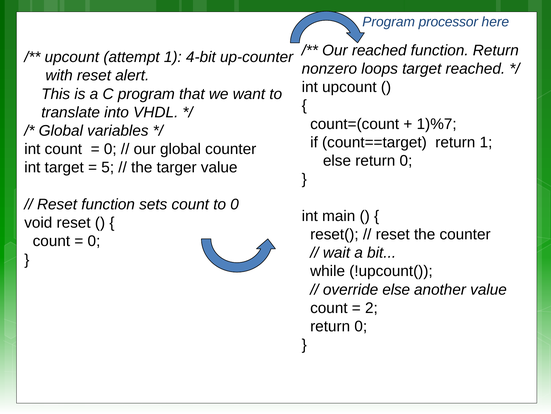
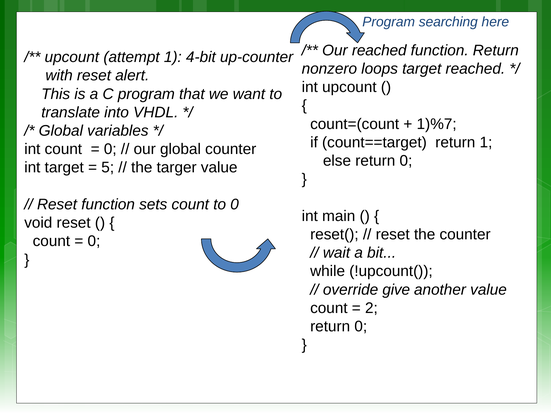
processor: processor -> searching
override else: else -> give
